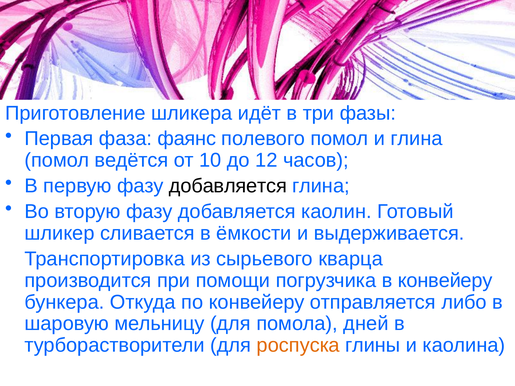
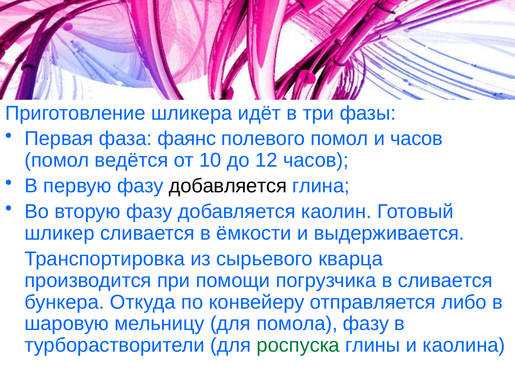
и глина: глина -> часов
в конвейеру: конвейеру -> сливается
помола дней: дней -> фазу
роспуска colour: orange -> green
